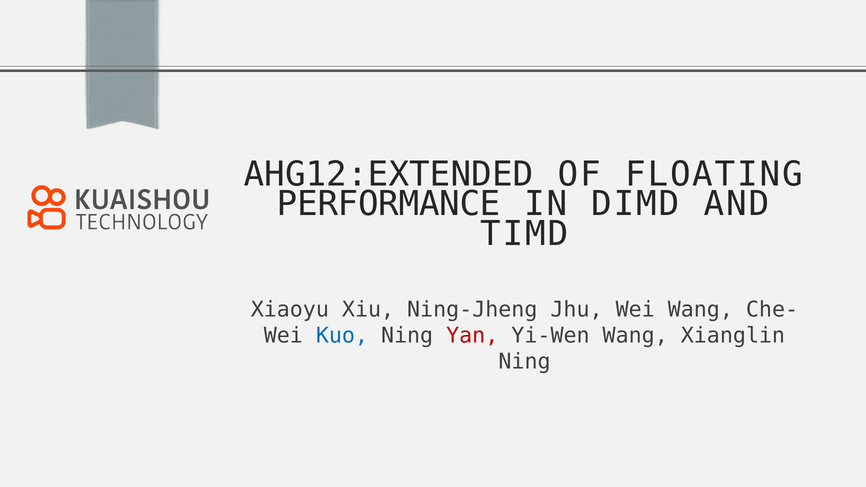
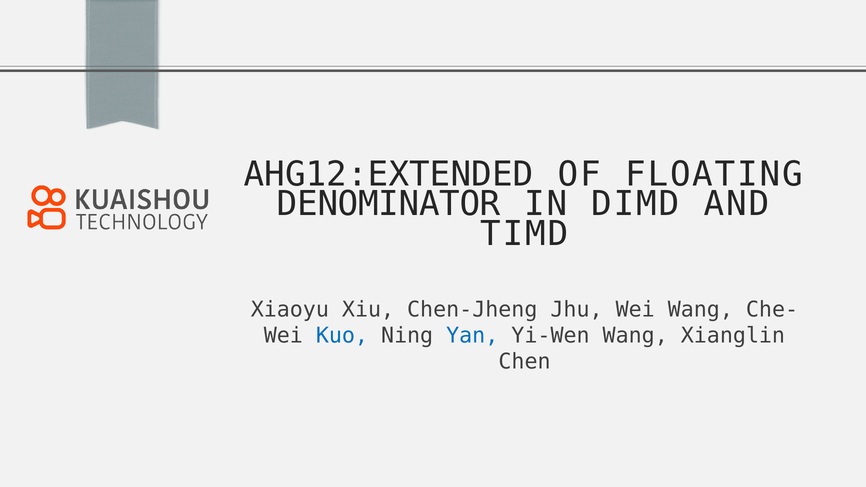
PERFORMANCE: PERFORMANCE -> DENOMINATOR
Ning-Jheng: Ning-Jheng -> Chen-Jheng
Yan colour: red -> blue
Ning at (525, 362): Ning -> Chen
